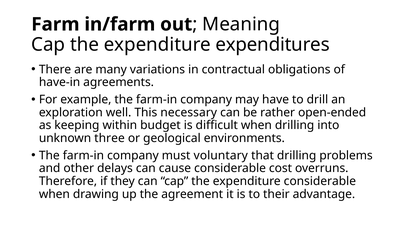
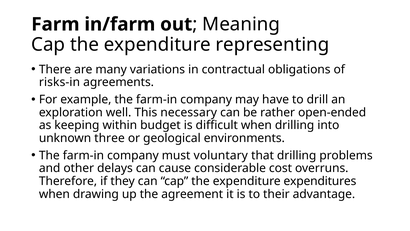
expenditures: expenditures -> representing
have-in: have-in -> risks-in
expenditure considerable: considerable -> expenditures
